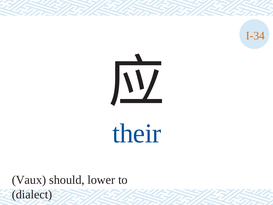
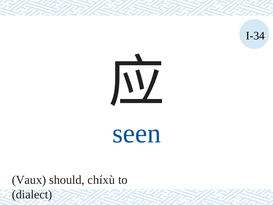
I-34 colour: orange -> black
their: their -> seen
lower: lower -> chíxù
